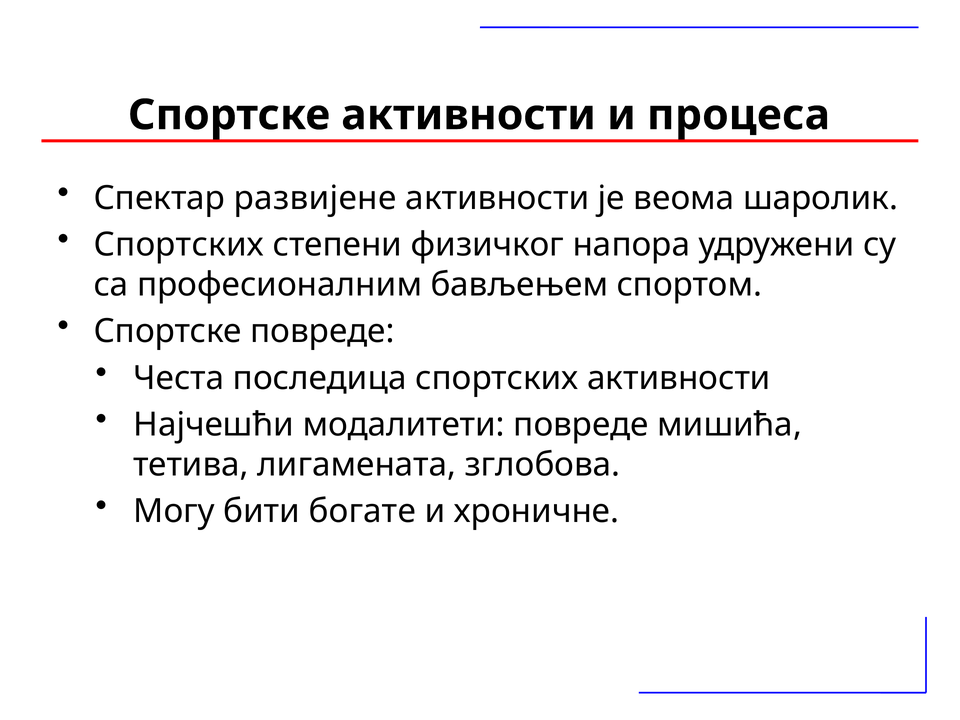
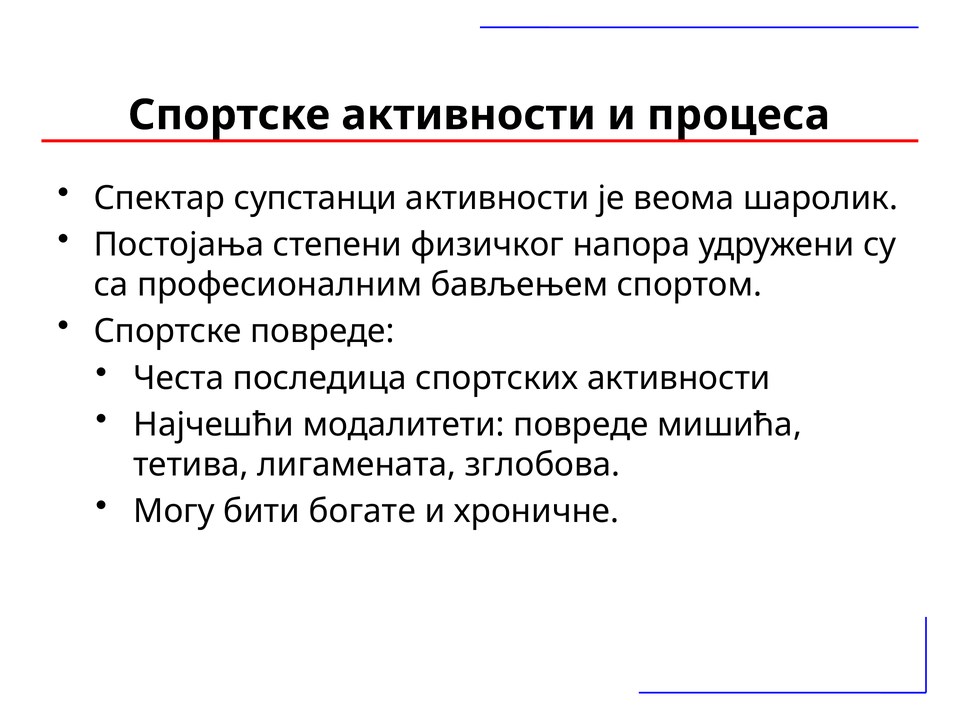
развијене: развијене -> супстанци
Спортских at (179, 245): Спортских -> Постојања
